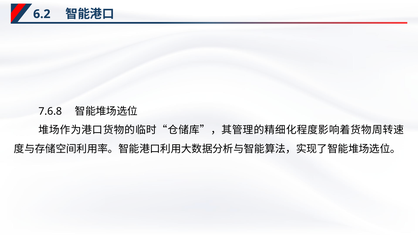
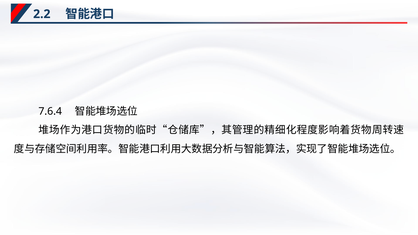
6.2: 6.2 -> 2.2
7.6.8: 7.6.8 -> 7.6.4
